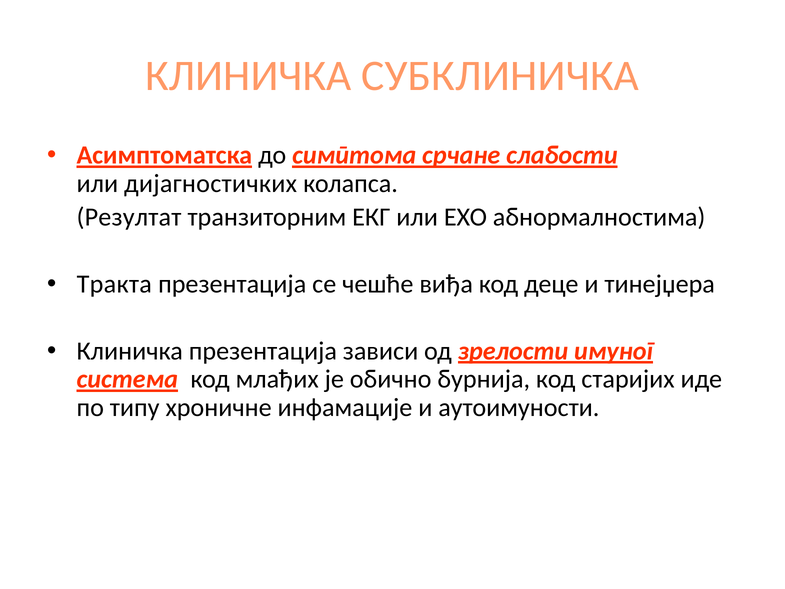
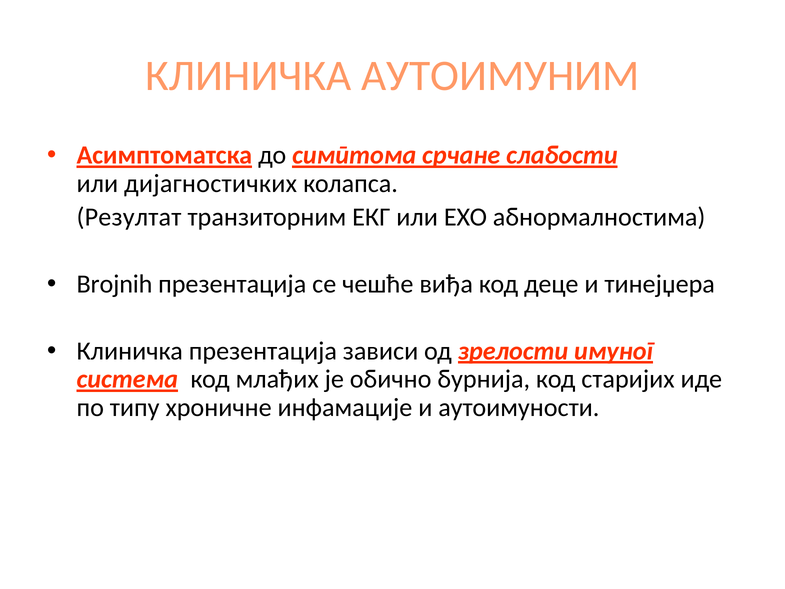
СУБКЛИНИЧКА: СУБКЛИНИЧКА -> АУТОИМУНИМ
Тракта: Тракта -> Brojnih
